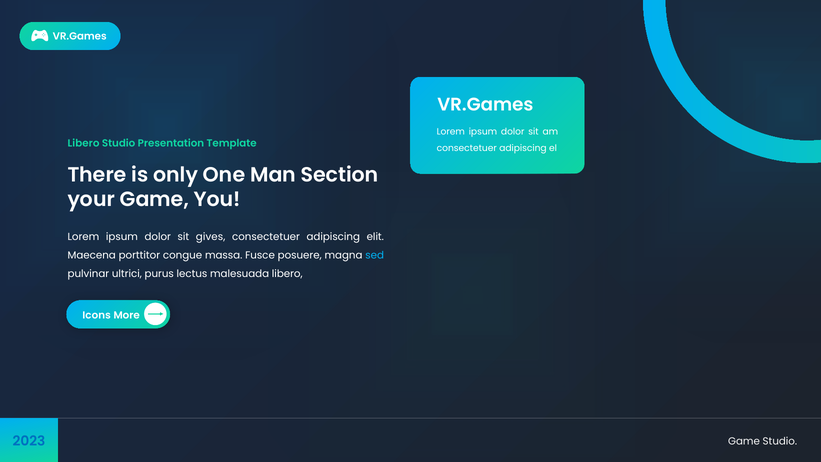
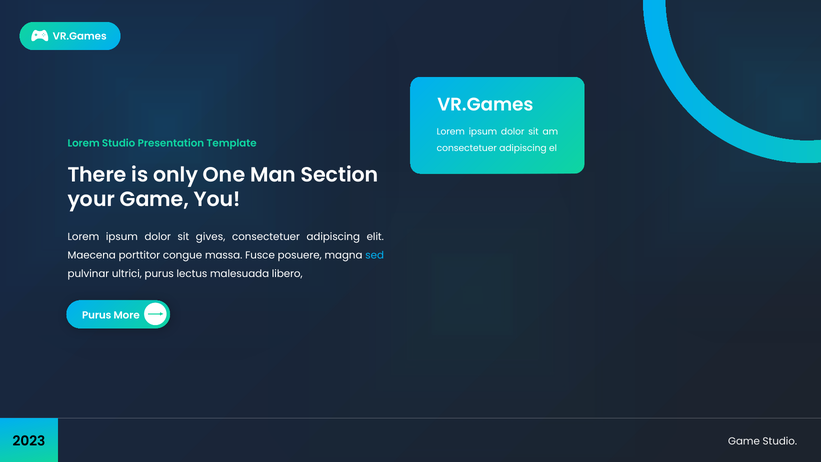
Libero at (84, 143): Libero -> Lorem
Icons at (97, 315): Icons -> Purus
2023 colour: blue -> black
